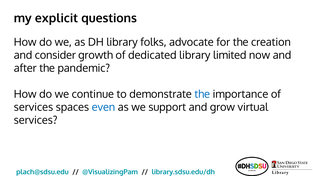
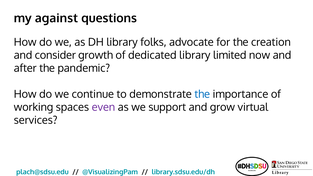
explicit: explicit -> against
services at (33, 107): services -> working
even colour: blue -> purple
